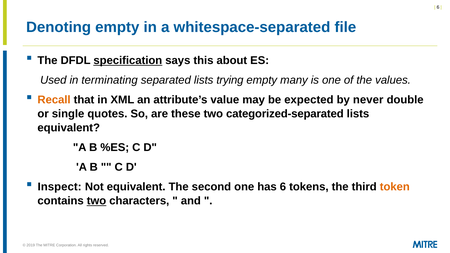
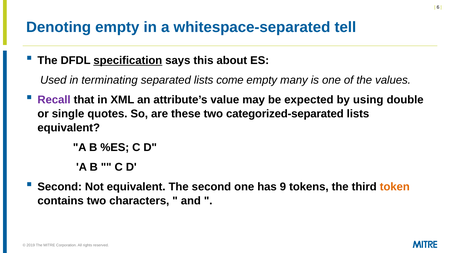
file: file -> tell
trying: trying -> come
Recall colour: orange -> purple
never: never -> using
Inspect at (60, 187): Inspect -> Second
has 6: 6 -> 9
two at (96, 201) underline: present -> none
